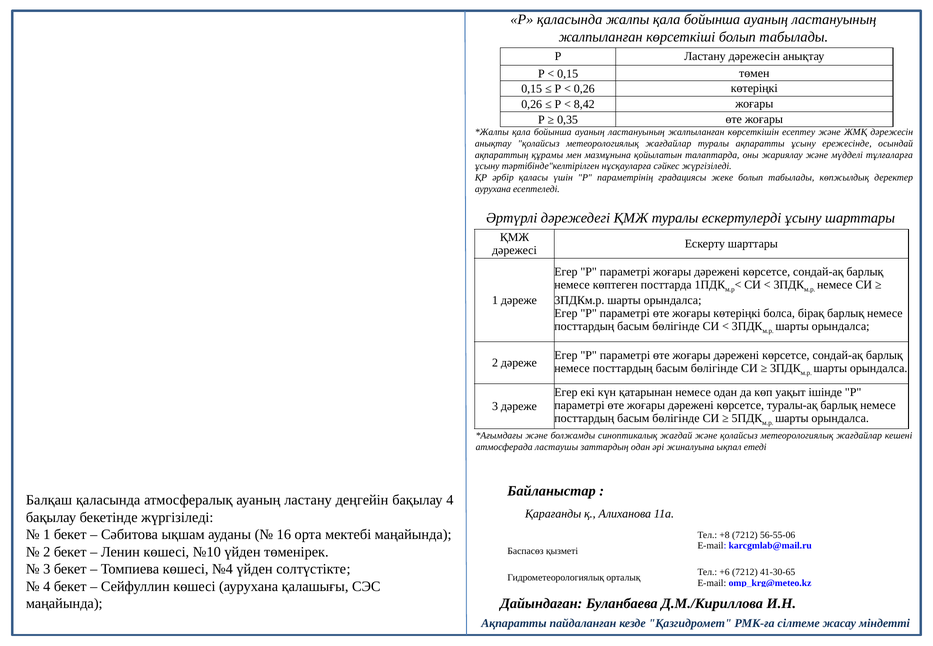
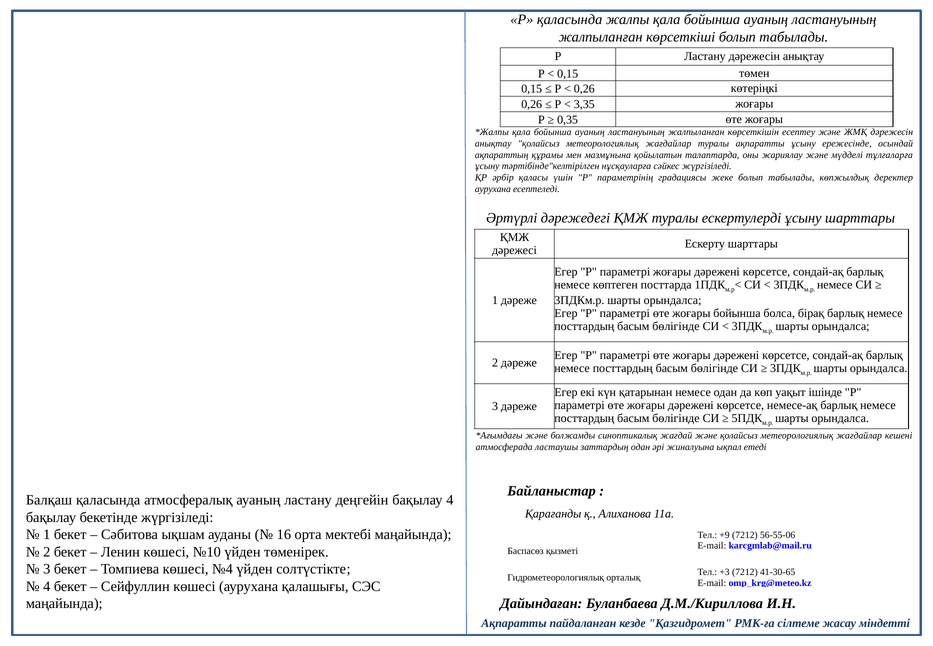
8,42: 8,42 -> 3,35
жоғары көтеріңкі: көтеріңкі -> бойынша
туралы-ақ: туралы-ақ -> немесе-ақ
+8: +8 -> +9
+6: +6 -> +3
